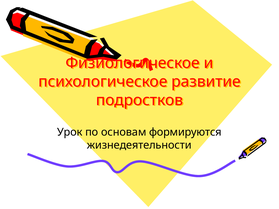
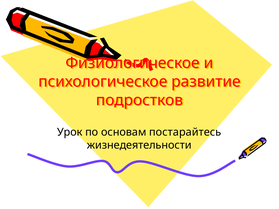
формируются: формируются -> постарайтесь
